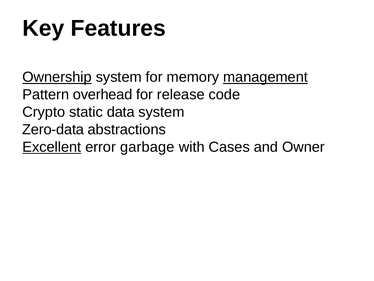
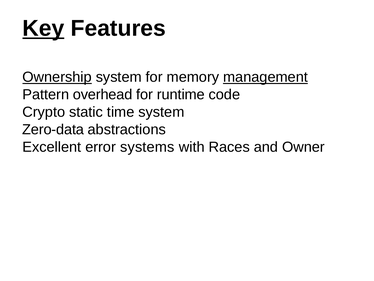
Key underline: none -> present
release: release -> runtime
data: data -> time
Excellent underline: present -> none
garbage: garbage -> systems
Cases: Cases -> Races
